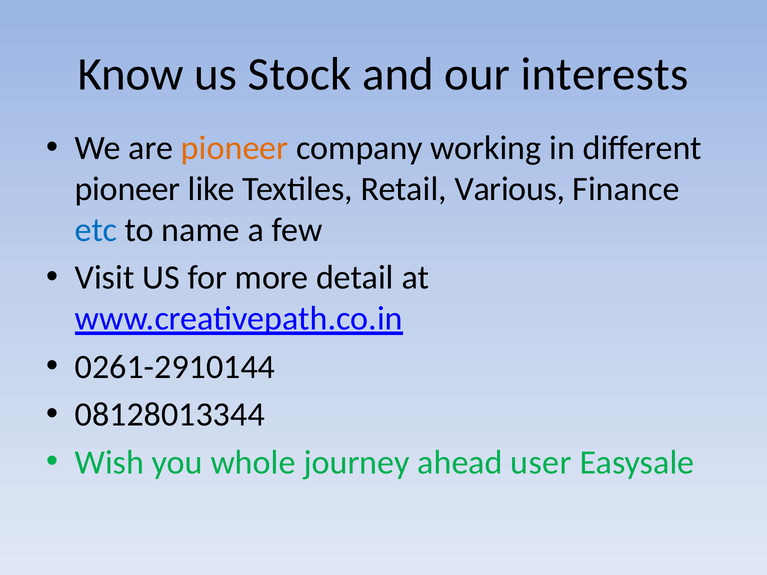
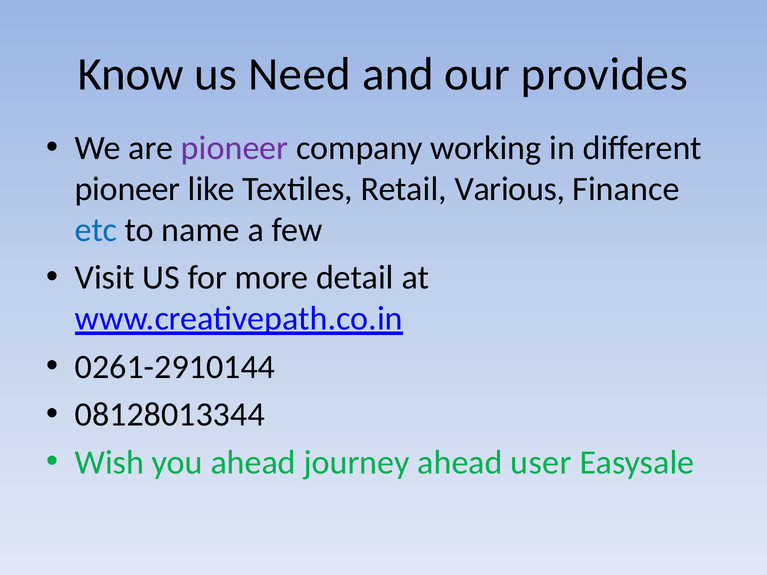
Stock: Stock -> Need
interests: interests -> provides
pioneer at (235, 148) colour: orange -> purple
you whole: whole -> ahead
